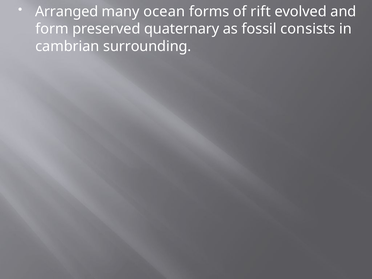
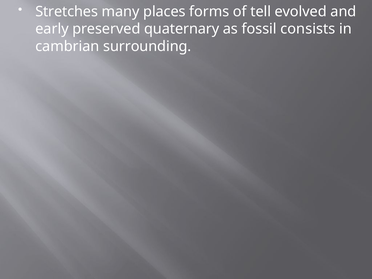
Arranged: Arranged -> Stretches
ocean: ocean -> places
rift: rift -> tell
form: form -> early
